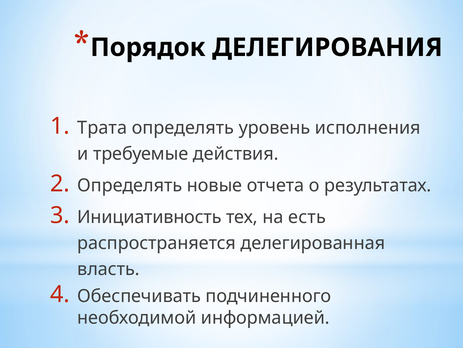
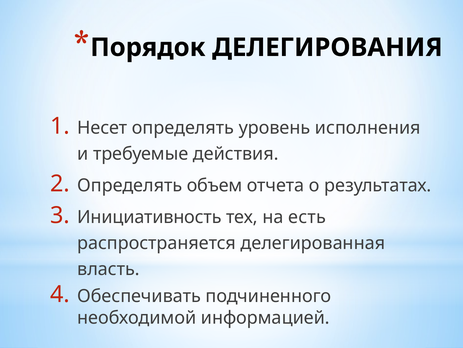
Трата: Трата -> Несет
новые: новые -> объем
